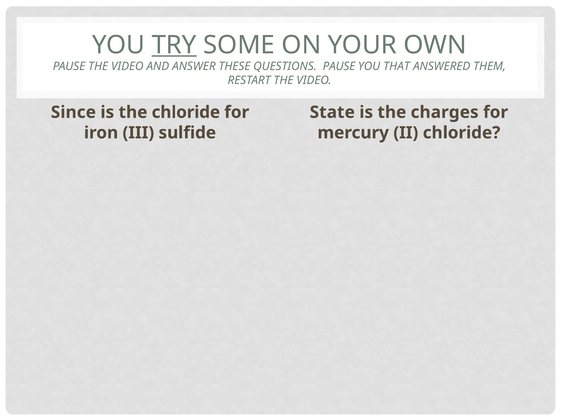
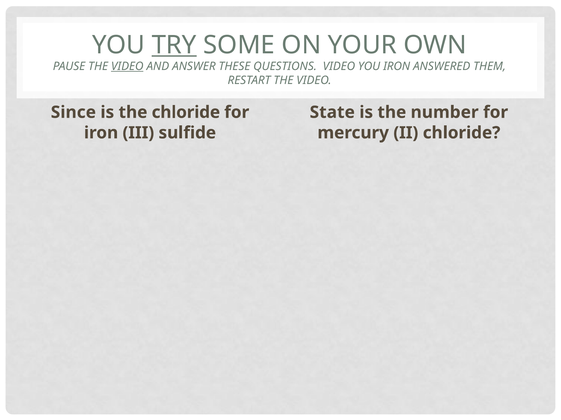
VIDEO at (127, 67) underline: none -> present
QUESTIONS PAUSE: PAUSE -> VIDEO
YOU THAT: THAT -> IRON
charges: charges -> number
